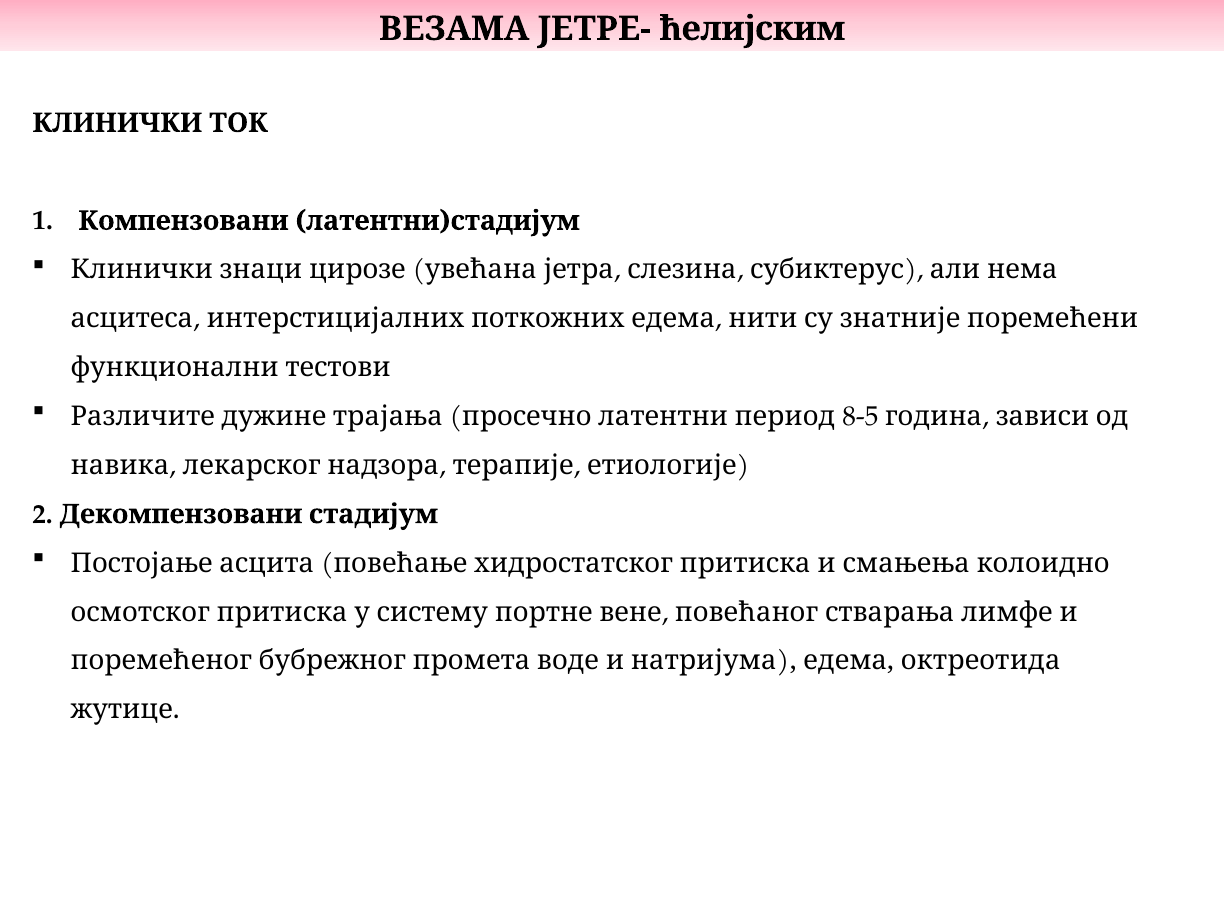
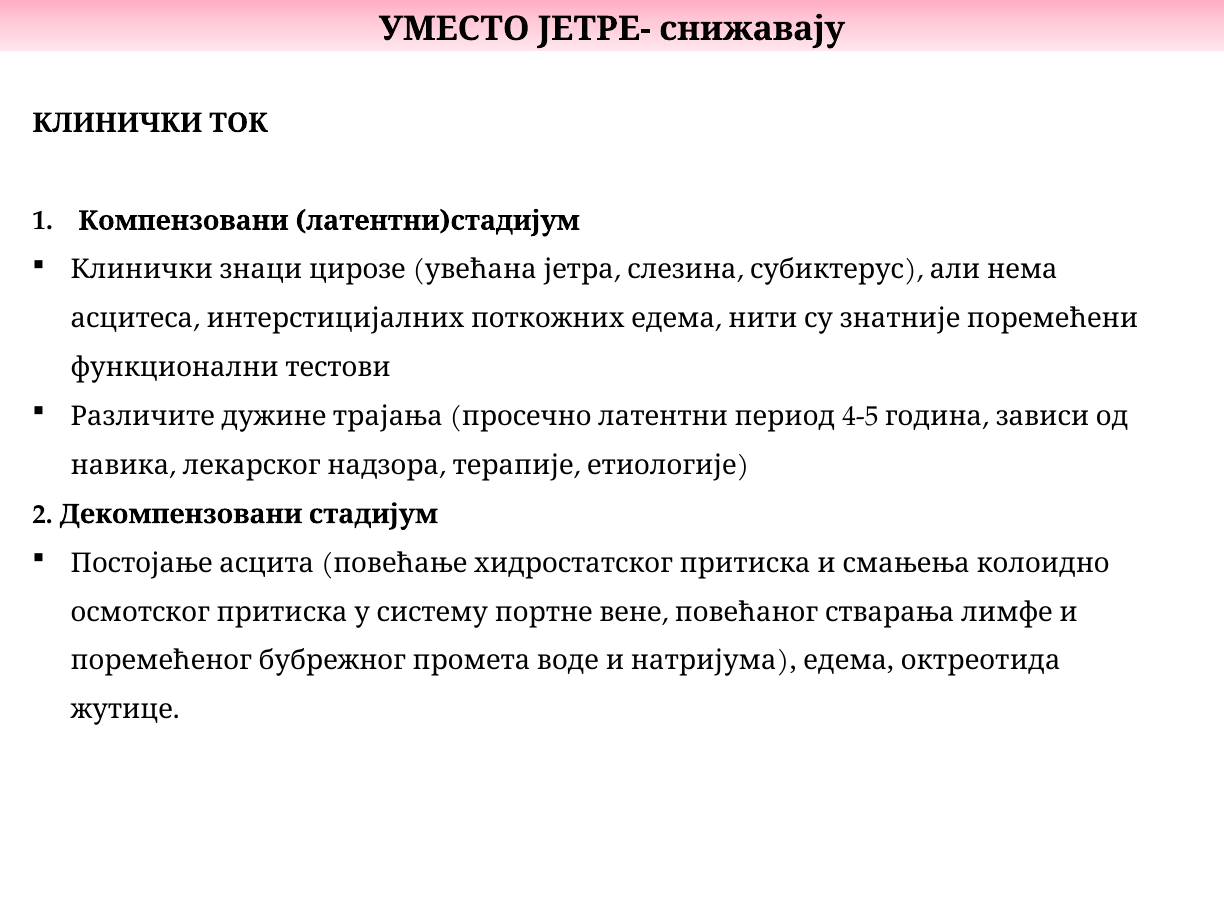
ВЕЗАМА: ВЕЗАМА -> УМЕСТО
ћелијским: ћелијским -> снижавају
8-5: 8-5 -> 4-5
